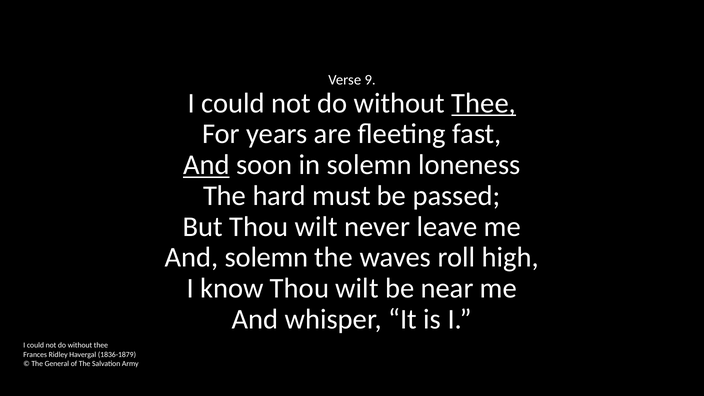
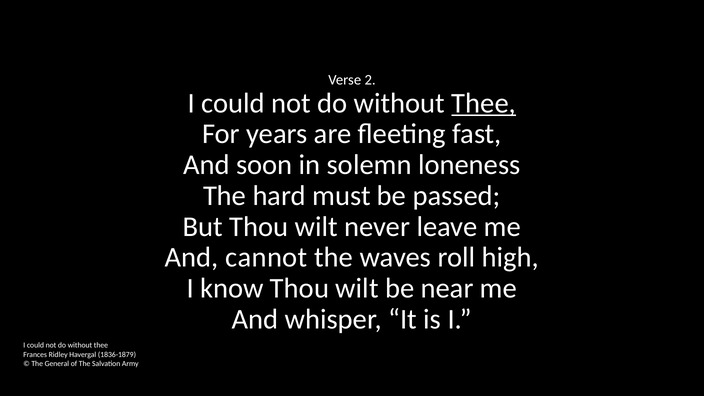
9: 9 -> 2
And at (206, 165) underline: present -> none
And solemn: solemn -> cannot
